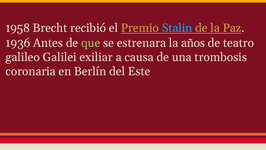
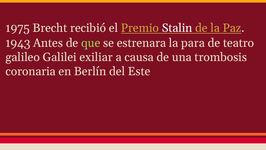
1958: 1958 -> 1975
Stalin colour: light blue -> white
1936: 1936 -> 1943
años: años -> para
